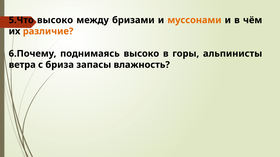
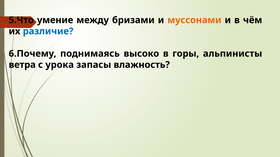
высоко at (55, 20): высоко -> умение
различие colour: orange -> blue
бриза: бриза -> урока
